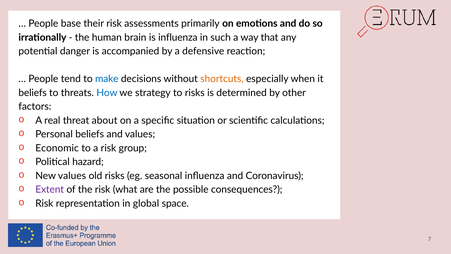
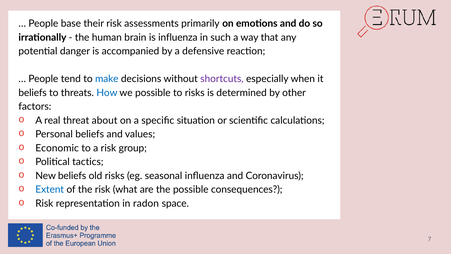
shortcuts colour: orange -> purple
we strategy: strategy -> possible
hazard: hazard -> tactics
New values: values -> beliefs
Extent colour: purple -> blue
global: global -> radon
